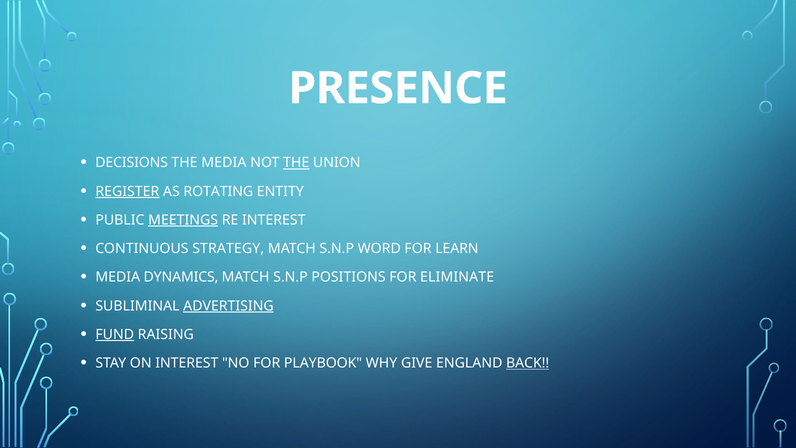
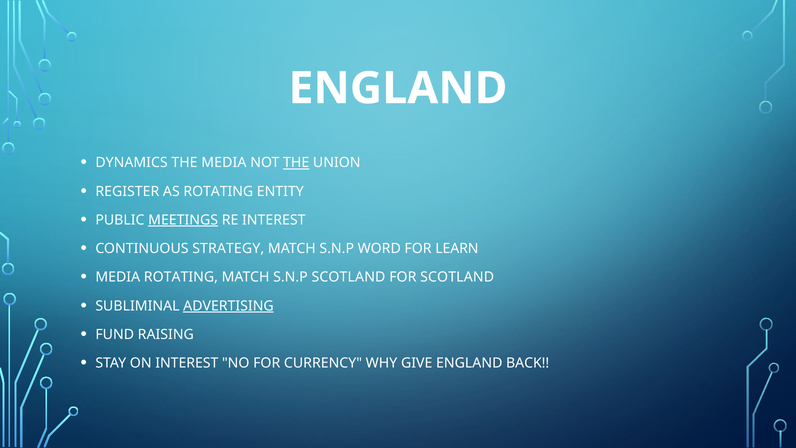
PRESENCE at (398, 88): PRESENCE -> ENGLAND
DECISIONS: DECISIONS -> DYNAMICS
REGISTER underline: present -> none
MEDIA DYNAMICS: DYNAMICS -> ROTATING
S.N.P POSITIONS: POSITIONS -> SCOTLAND
FOR ELIMINATE: ELIMINATE -> SCOTLAND
FUND underline: present -> none
PLAYBOOK: PLAYBOOK -> CURRENCY
BACK underline: present -> none
